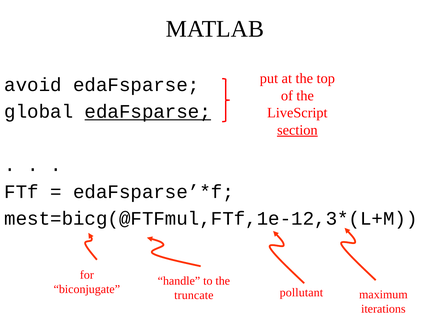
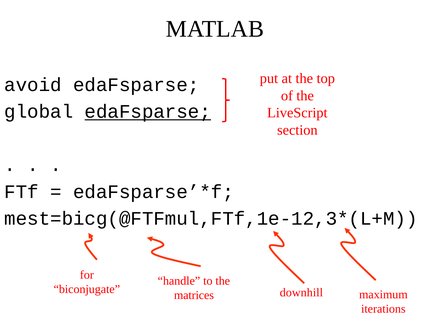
section underline: present -> none
pollutant: pollutant -> downhill
truncate: truncate -> matrices
